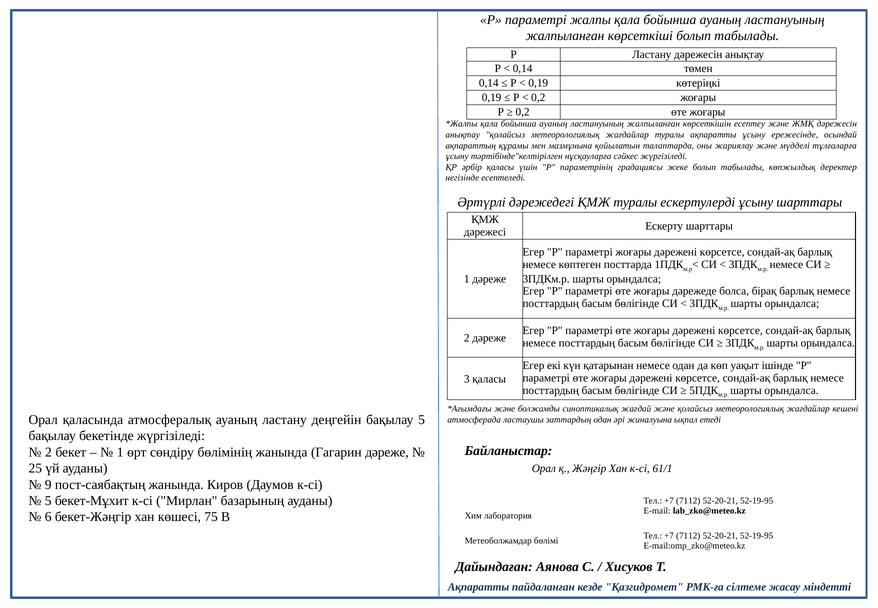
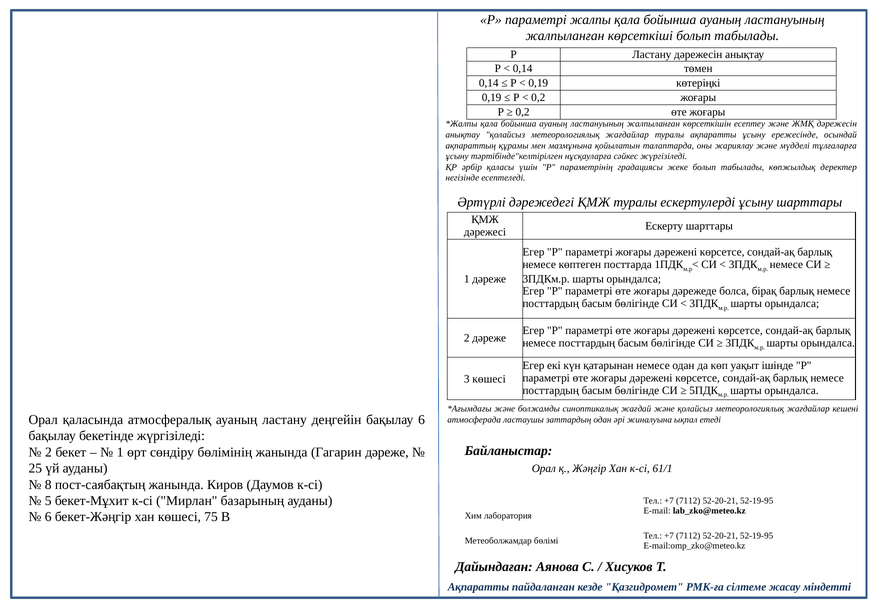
3 қаласы: қаласы -> көшесі
бақылау 5: 5 -> 6
9: 9 -> 8
